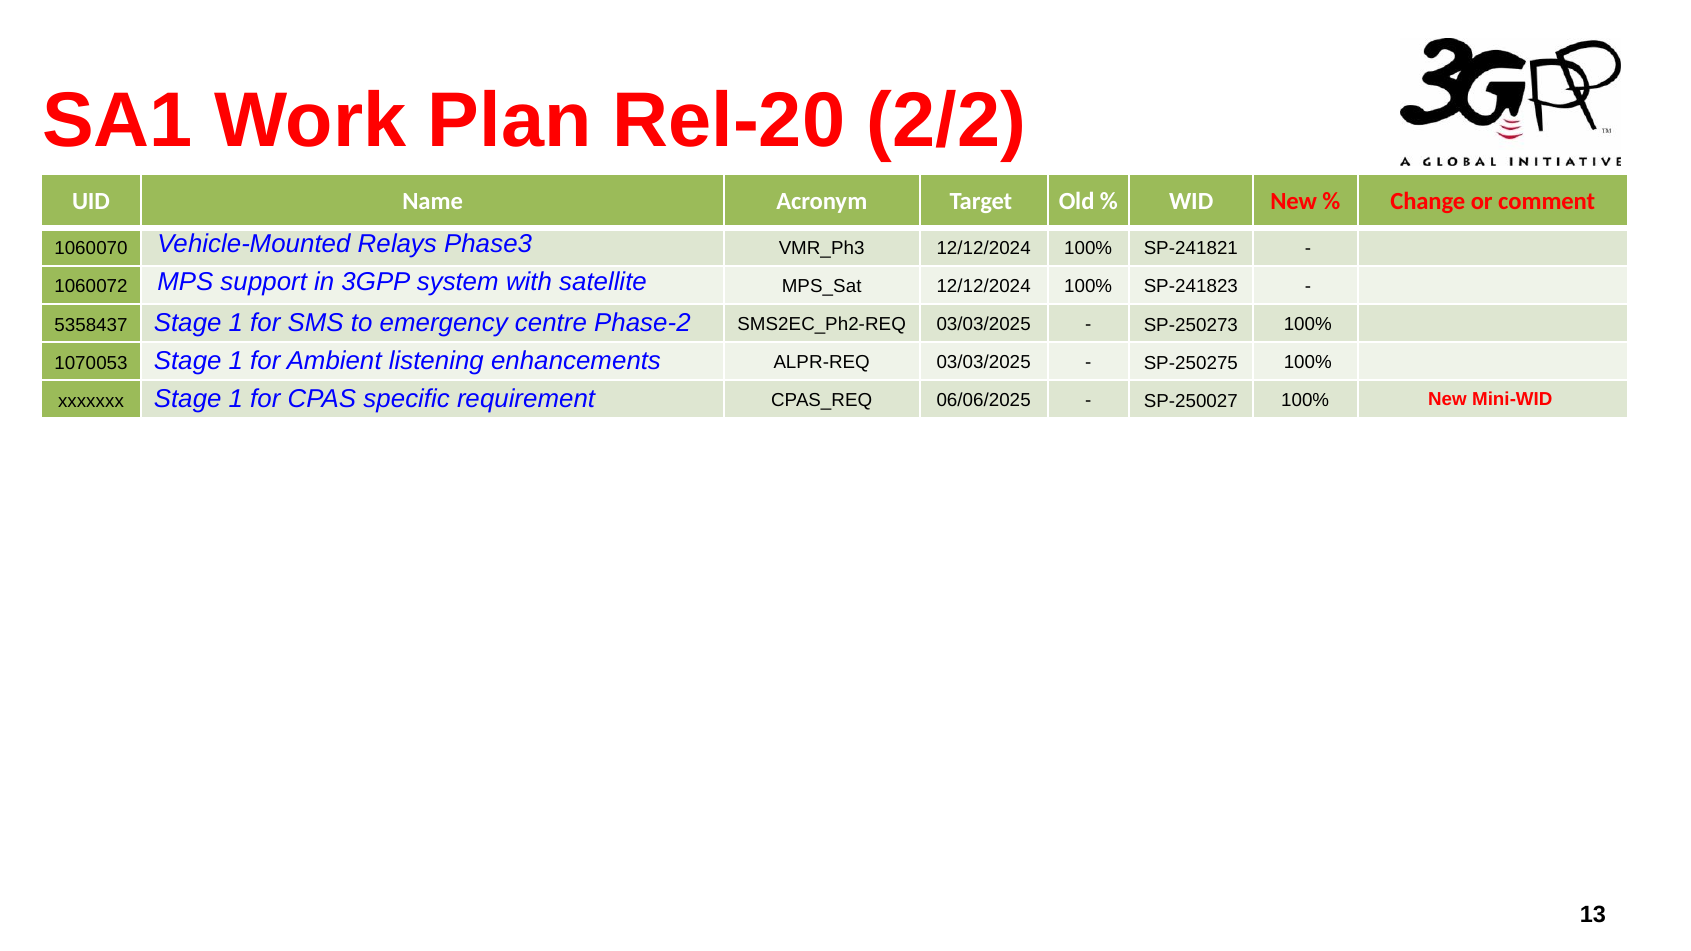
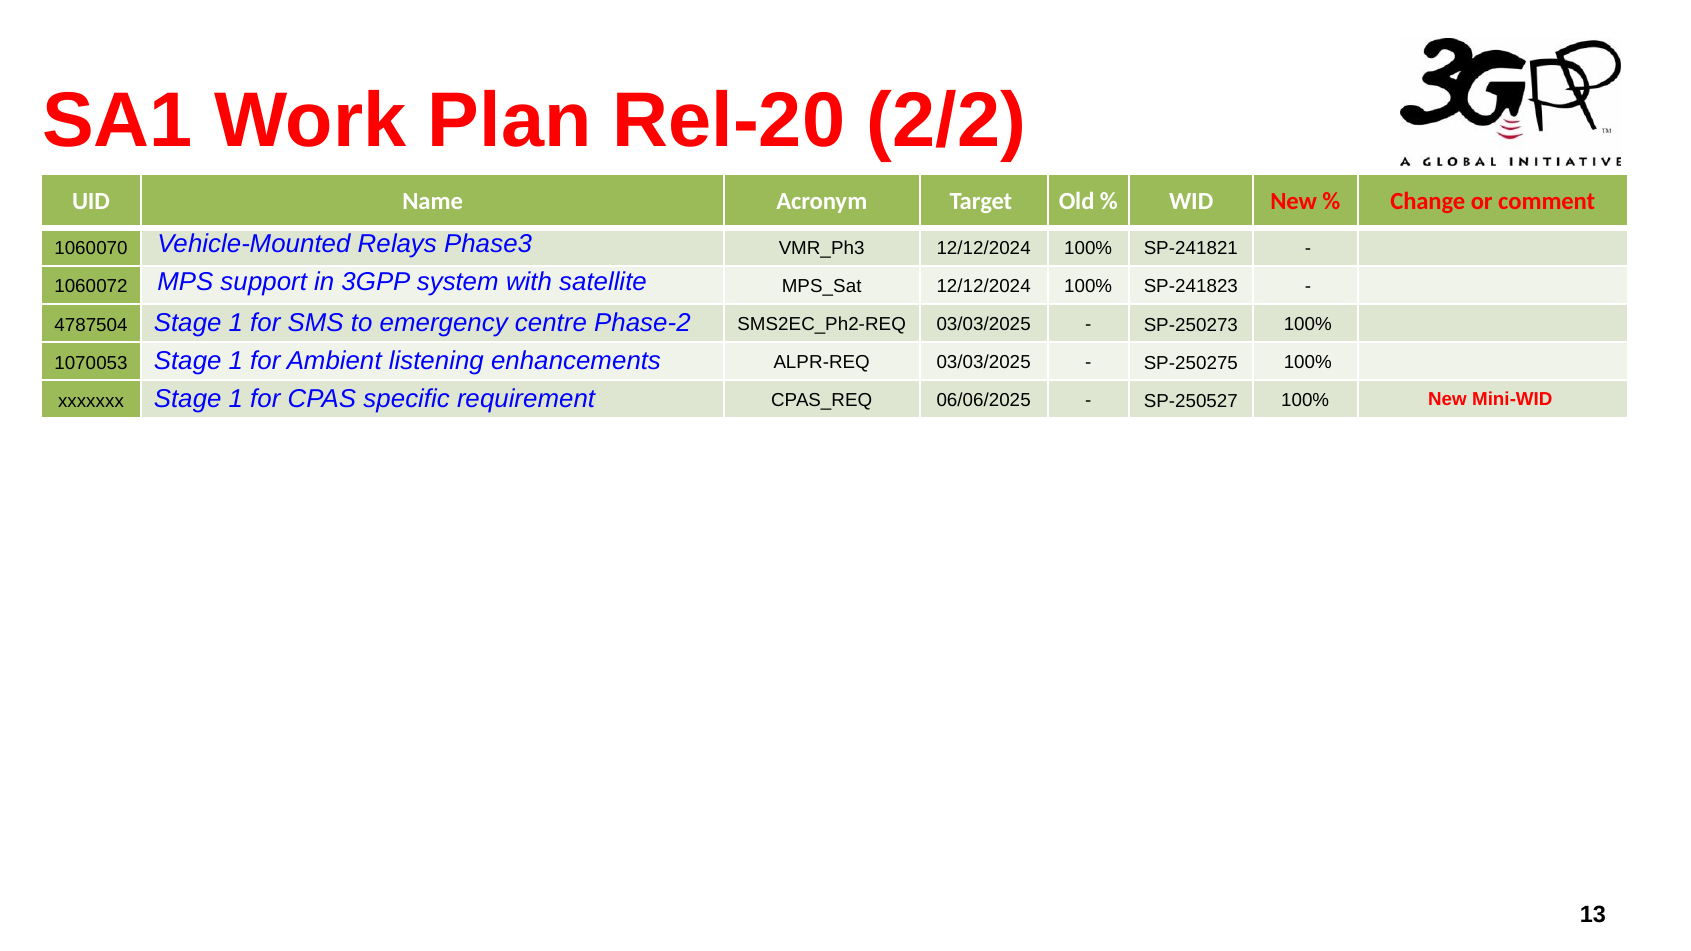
5358437: 5358437 -> 4787504
SP-250027: SP-250027 -> SP-250527
